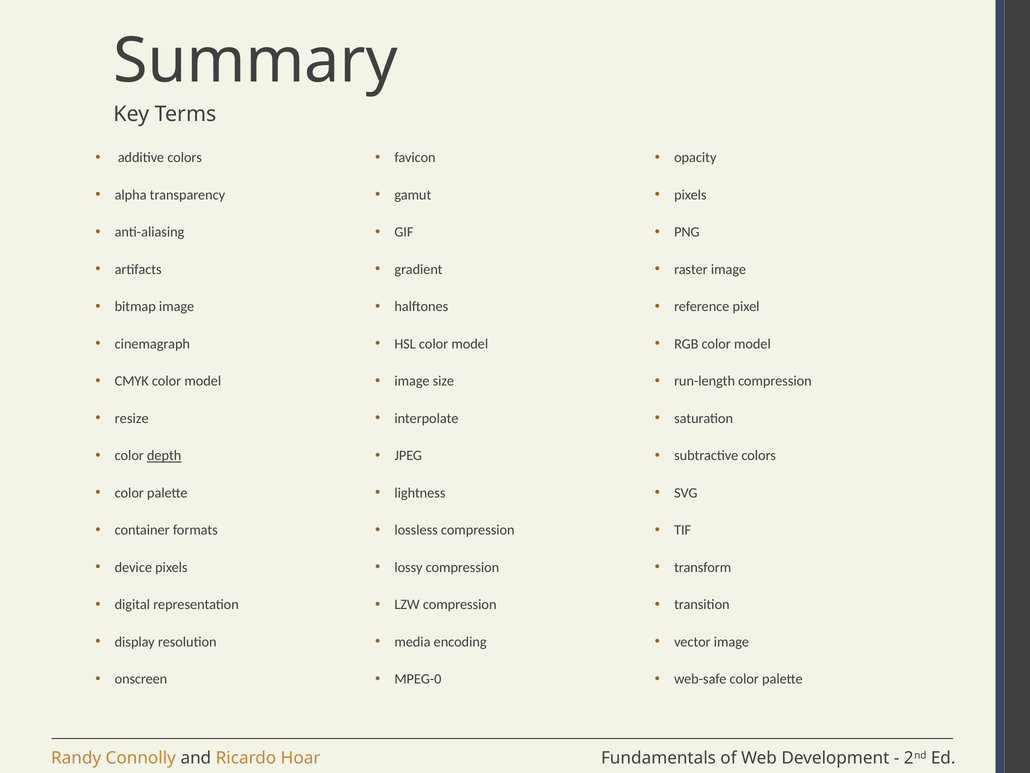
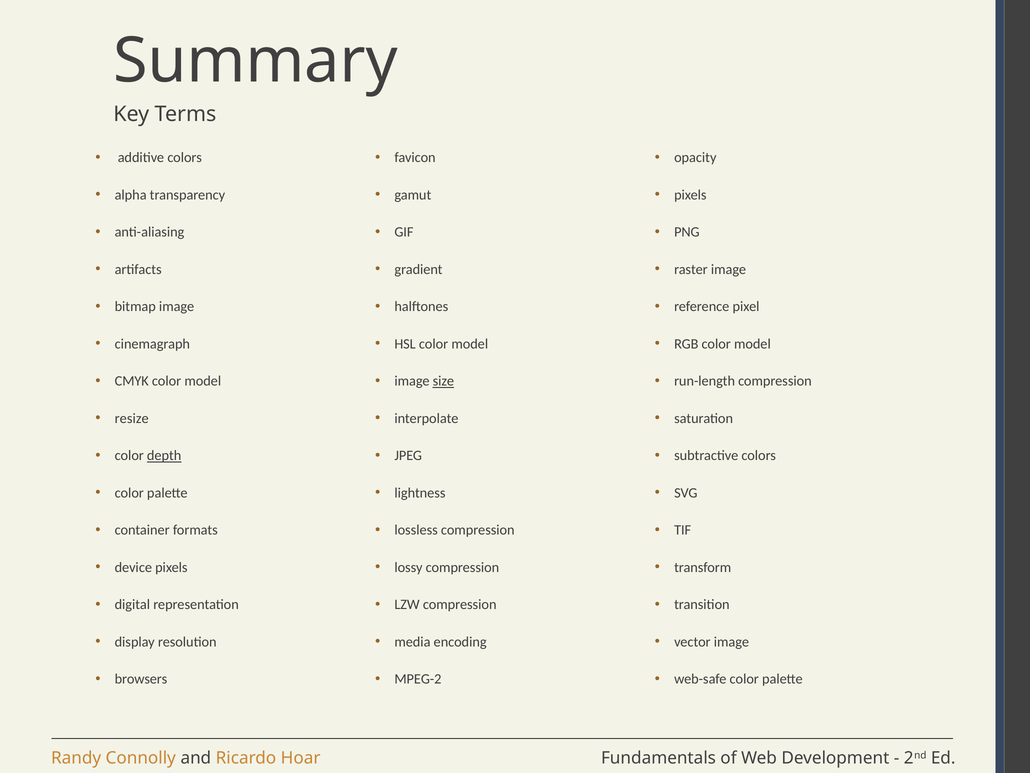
size underline: none -> present
onscreen: onscreen -> browsers
MPEG-0: MPEG-0 -> MPEG-2
